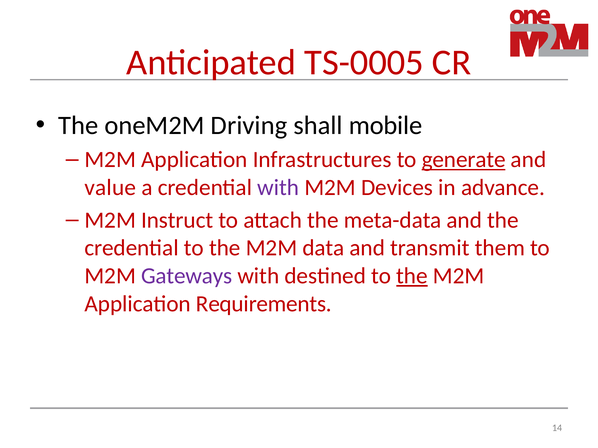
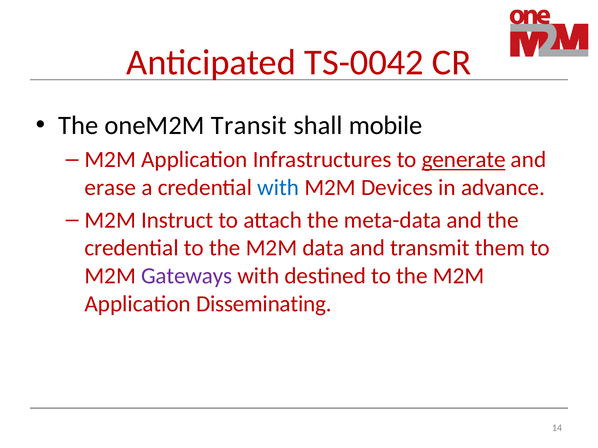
TS-0005: TS-0005 -> TS-0042
Driving: Driving -> Transit
value: value -> erase
with at (278, 188) colour: purple -> blue
the at (412, 276) underline: present -> none
Requirements: Requirements -> Disseminating
